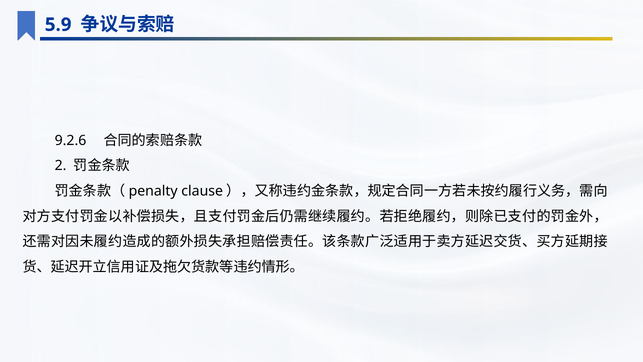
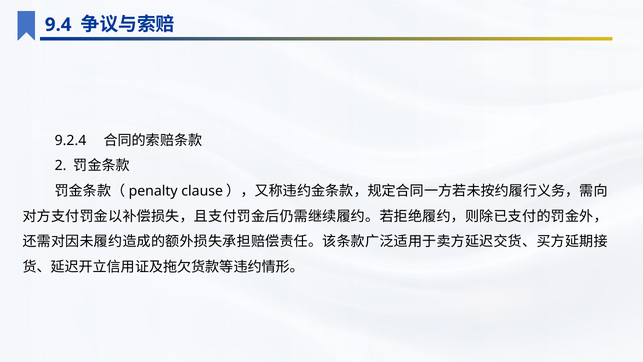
5.9: 5.9 -> 9.4
9.2.6: 9.2.6 -> 9.2.4
